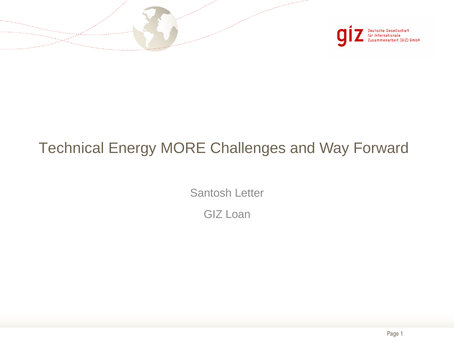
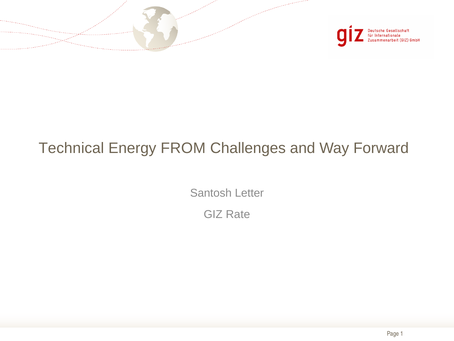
MORE: MORE -> FROM
Loan: Loan -> Rate
